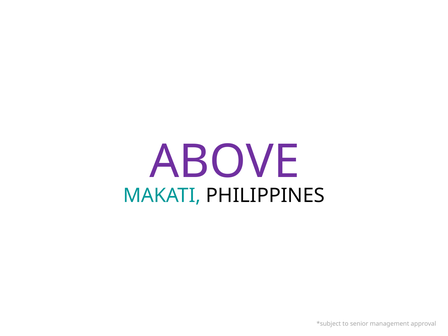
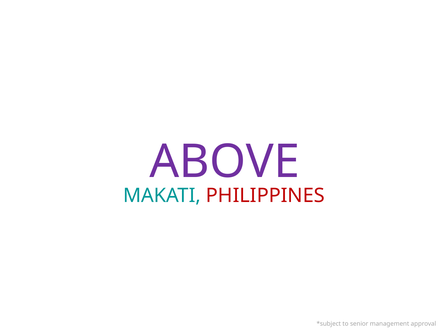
PHILIPPINES colour: black -> red
